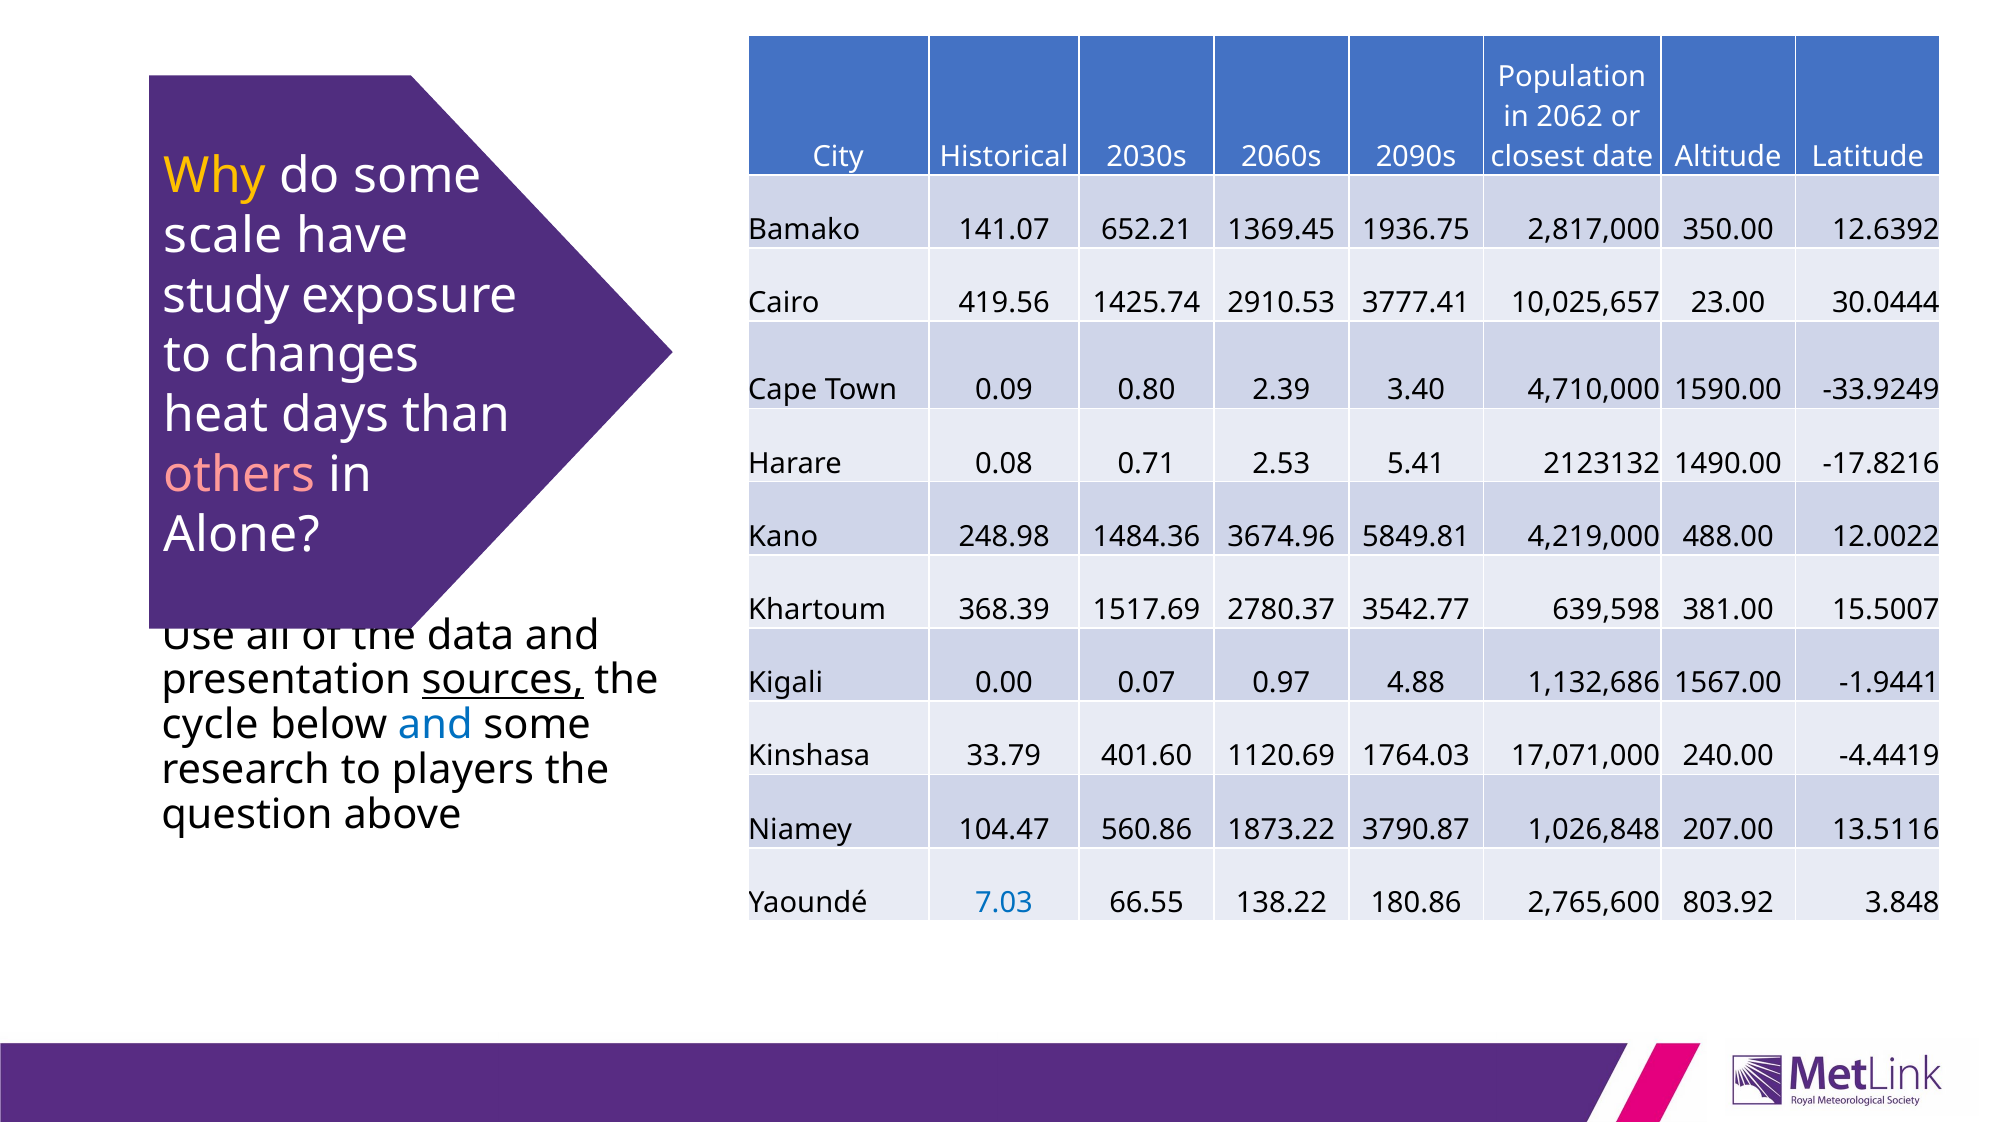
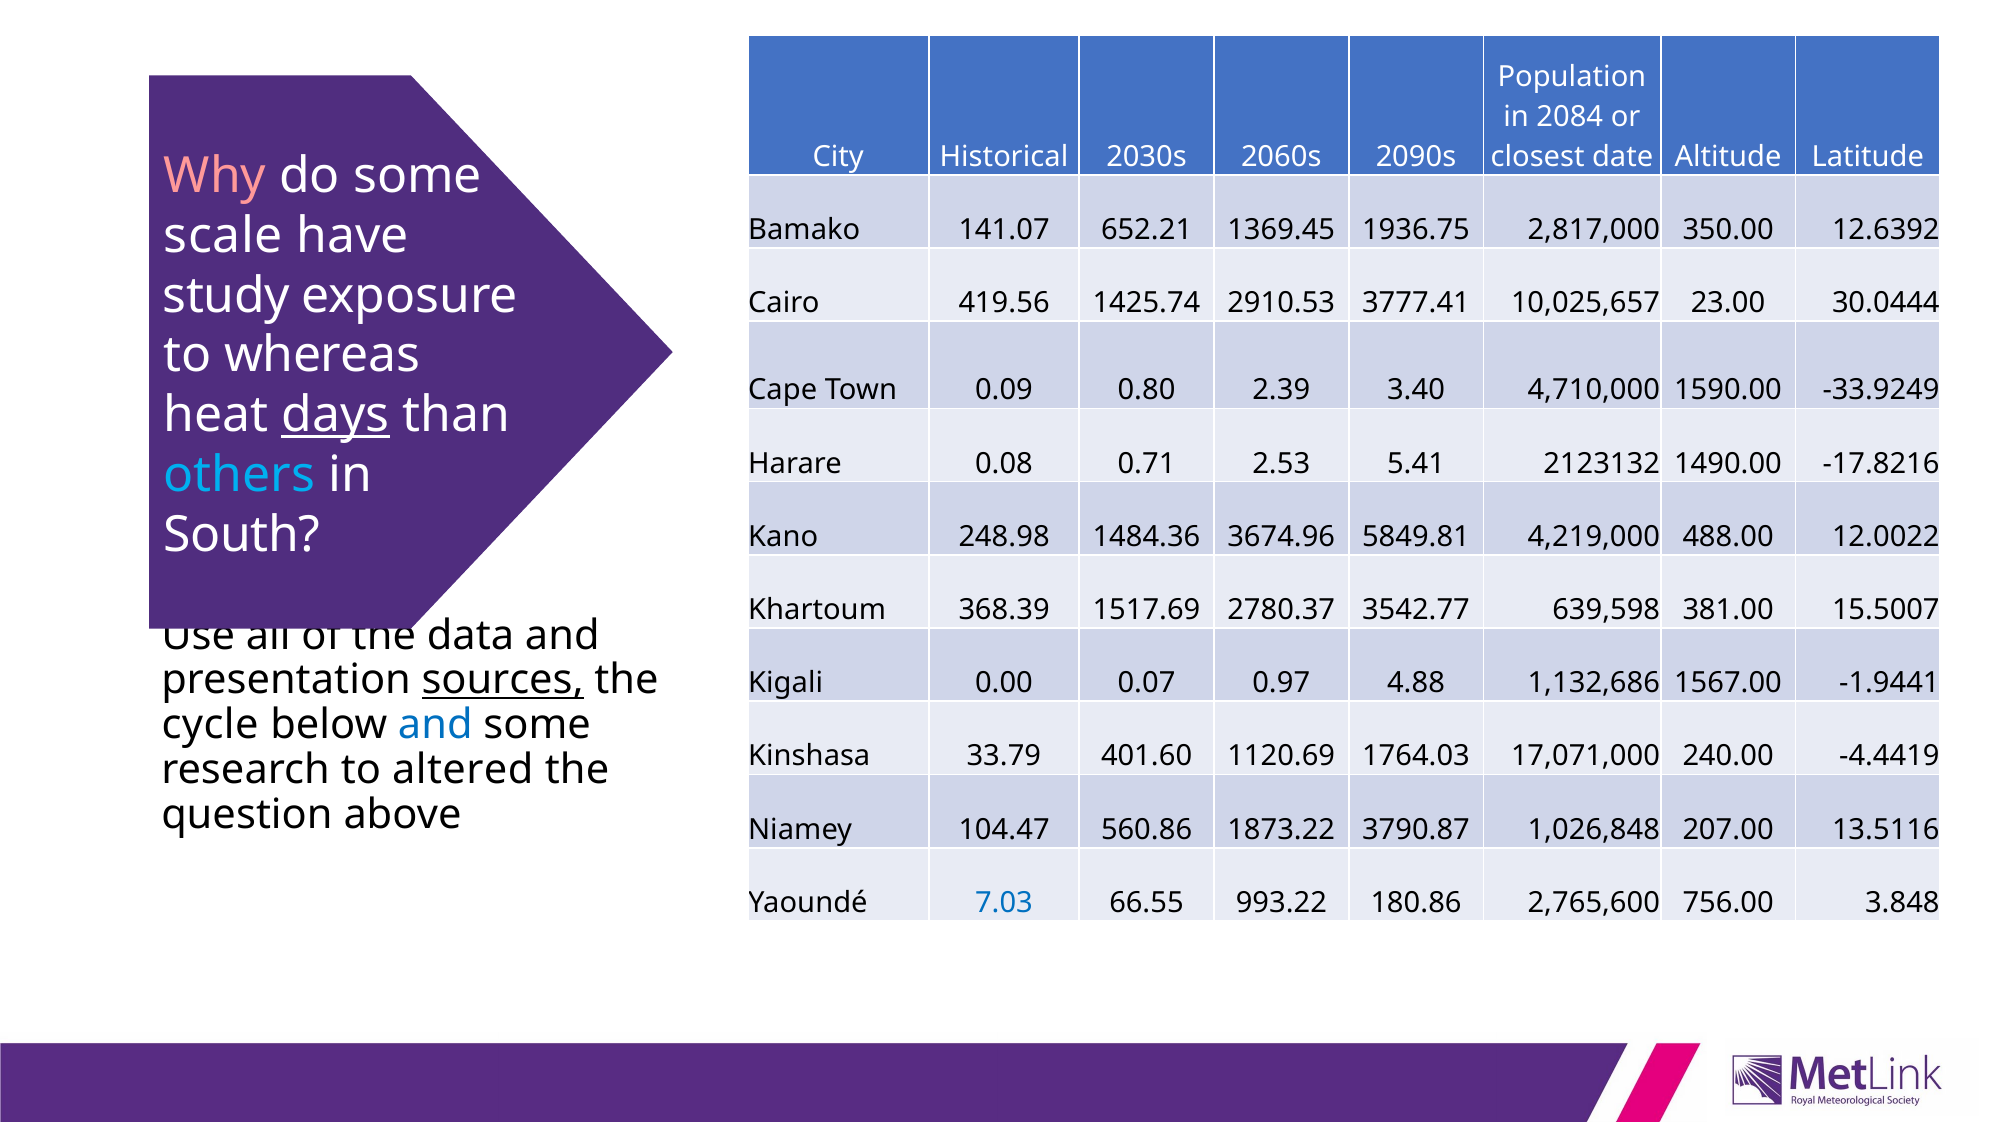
2062: 2062 -> 2084
Why at (215, 176) colour: yellow -> pink
changes: changes -> whereas
days at (336, 415) underline: none -> present
others at (240, 475) colour: pink -> light blue
Alone: Alone -> South
players: players -> altered
138.22: 138.22 -> 993.22
803.92: 803.92 -> 756.00
